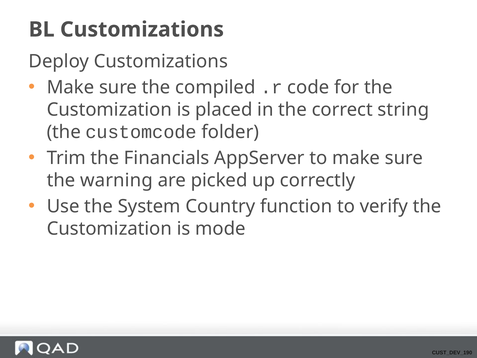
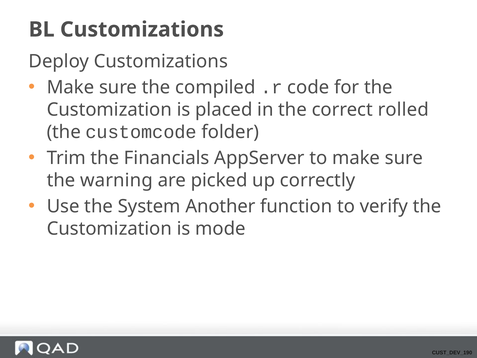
string: string -> rolled
Country: Country -> Another
